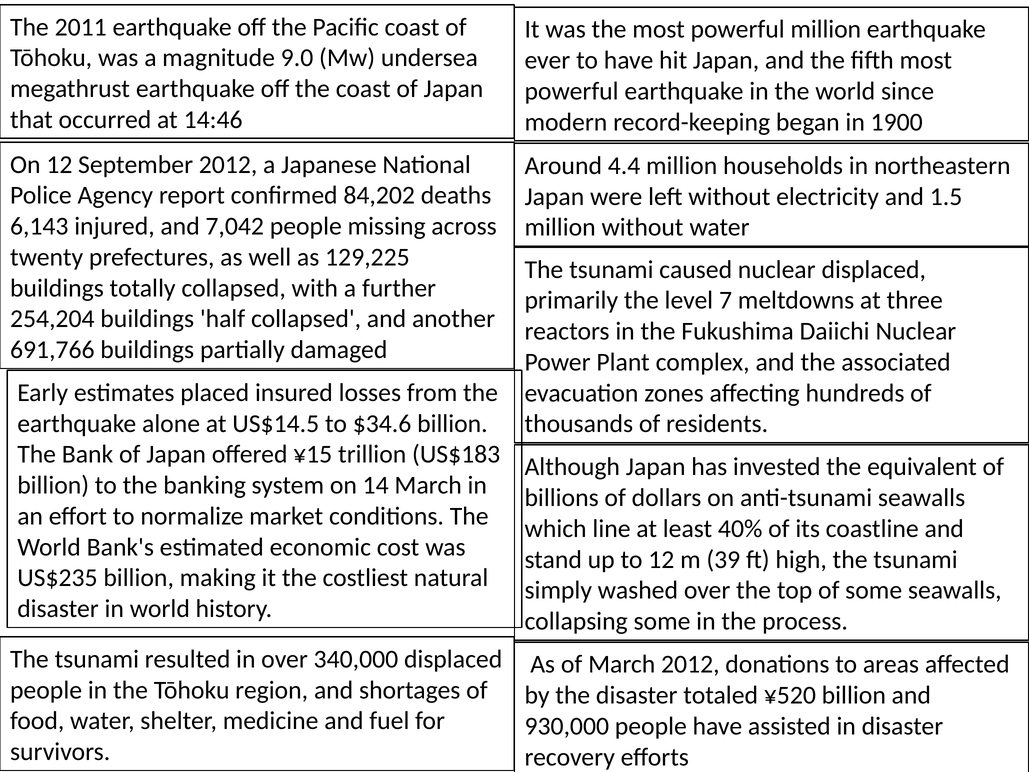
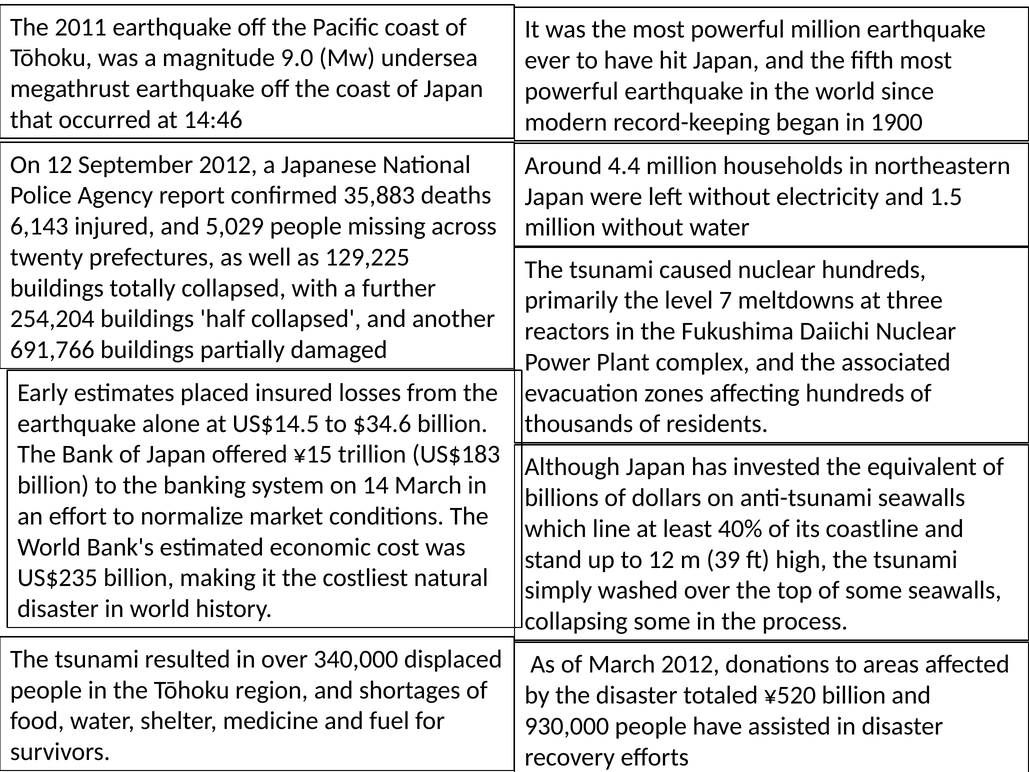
84,202: 84,202 -> 35,883
7,042: 7,042 -> 5,029
nuclear displaced: displaced -> hundreds
